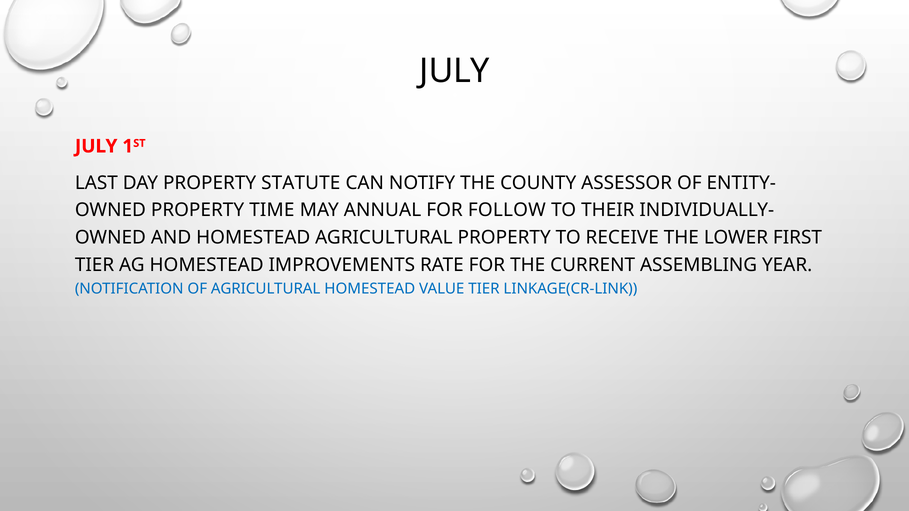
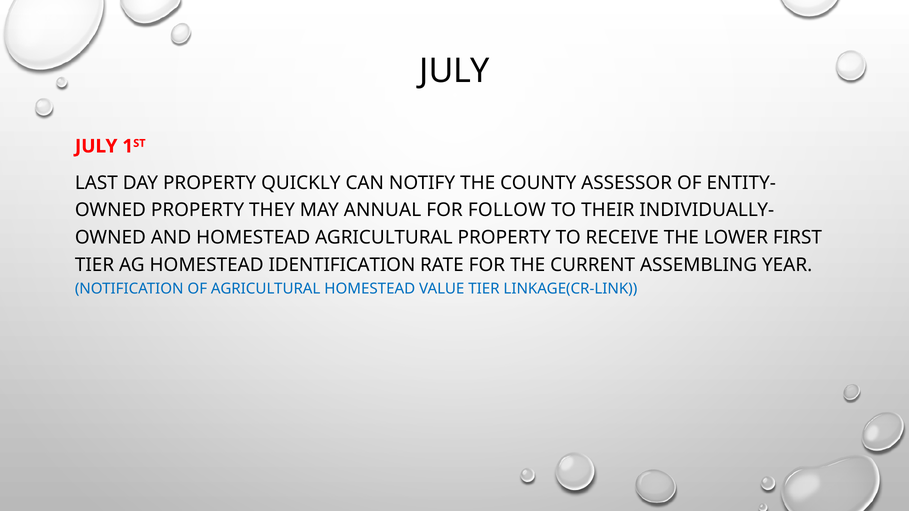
STATUTE: STATUTE -> QUICKLY
TIME: TIME -> THEY
IMPROVEMENTS: IMPROVEMENTS -> IDENTIFICATION
